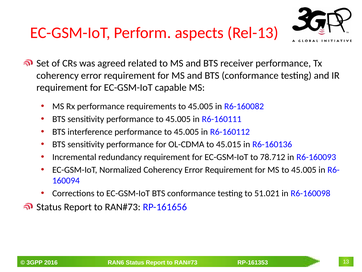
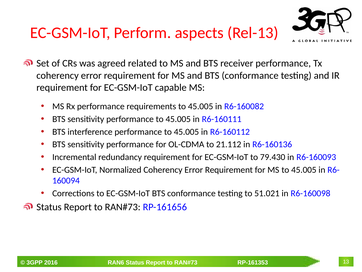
45.015: 45.015 -> 21.112
78.712: 78.712 -> 79.430
